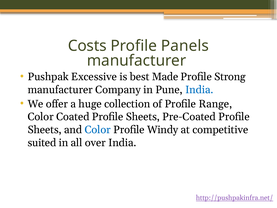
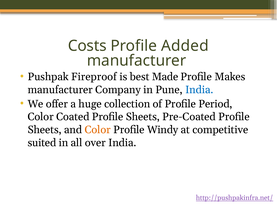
Panels: Panels -> Added
Excessive: Excessive -> Fireproof
Strong: Strong -> Makes
Range: Range -> Period
Color at (98, 130) colour: blue -> orange
